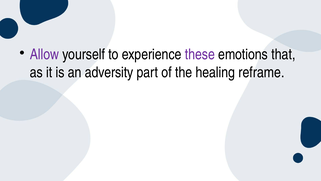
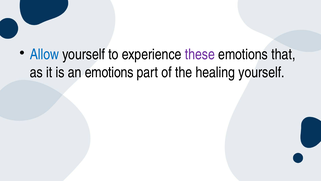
Allow colour: purple -> blue
an adversity: adversity -> emotions
healing reframe: reframe -> yourself
